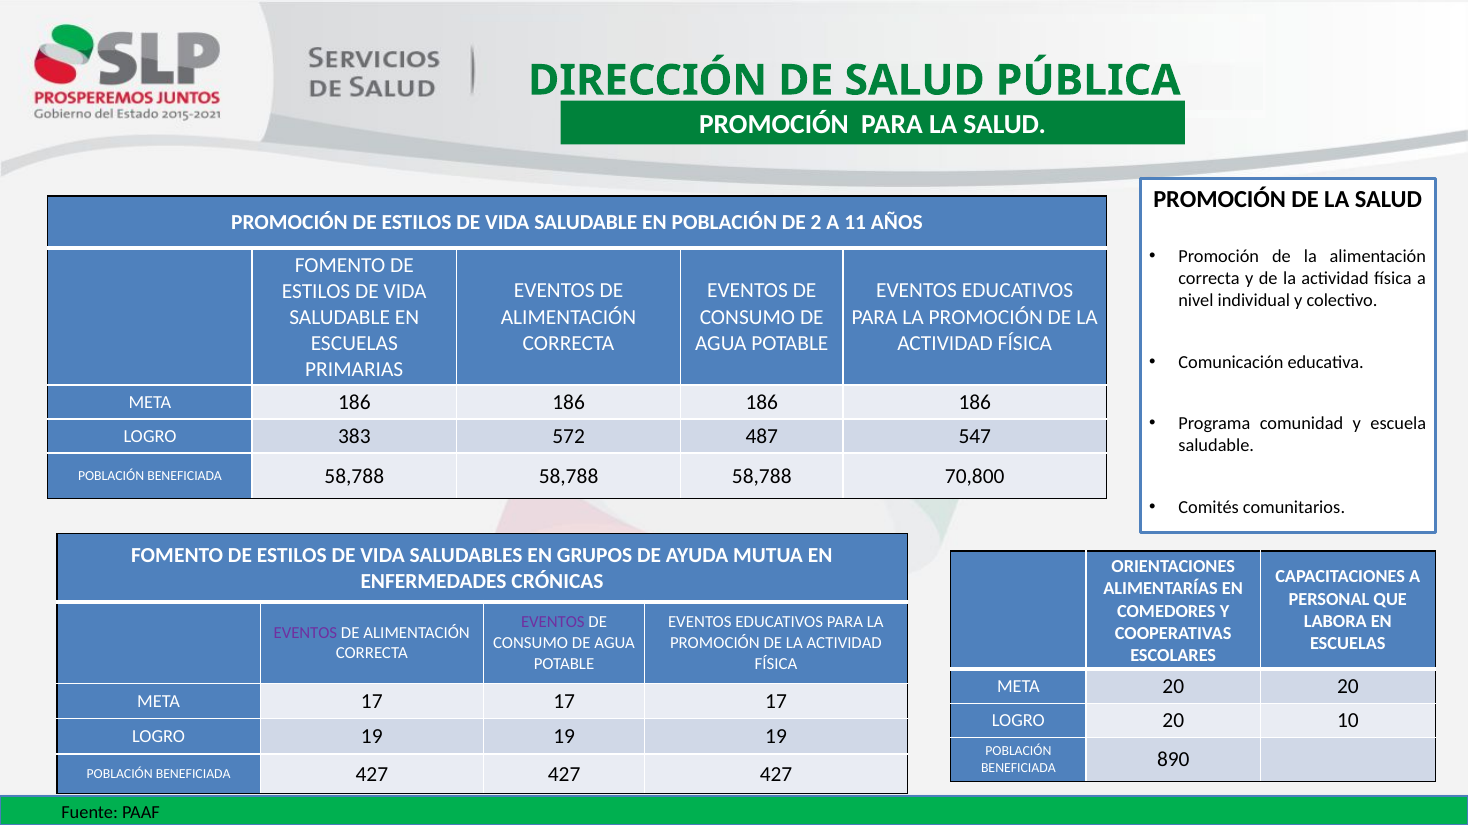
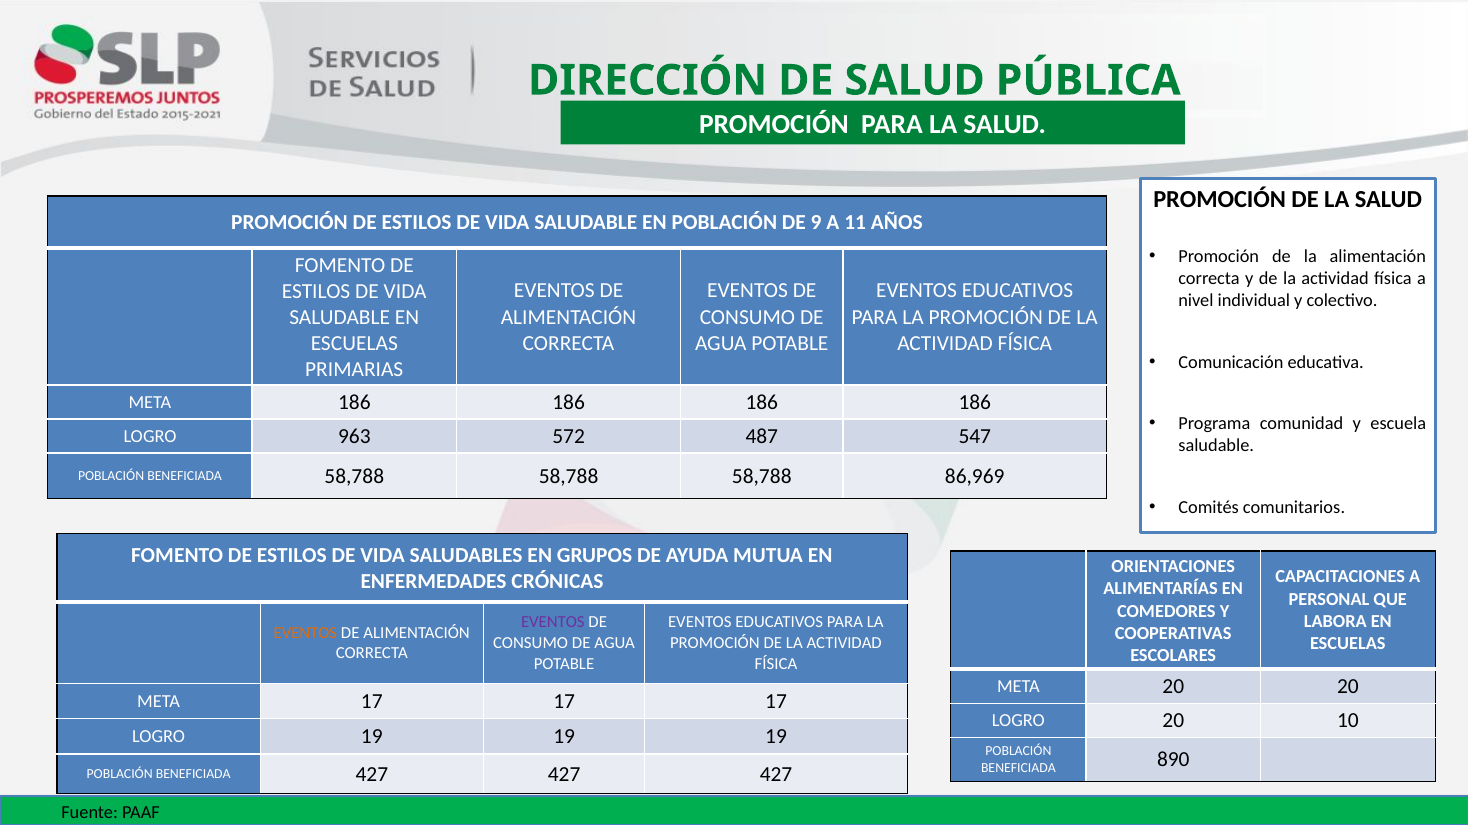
2: 2 -> 9
383: 383 -> 963
70,800: 70,800 -> 86,969
EVENTOS at (305, 633) colour: purple -> orange
